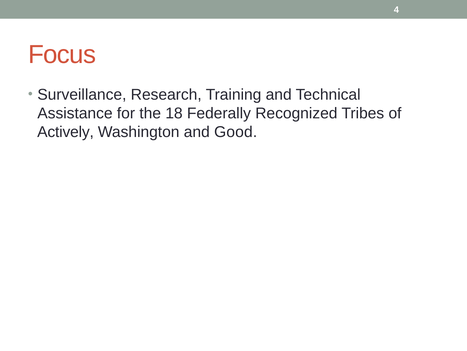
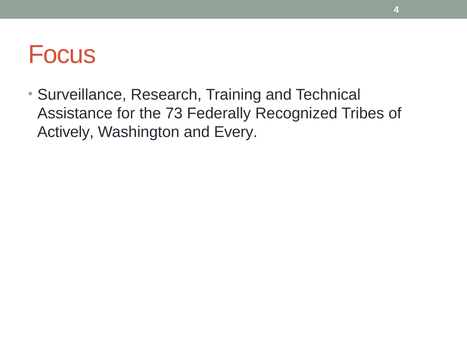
18: 18 -> 73
Good: Good -> Every
